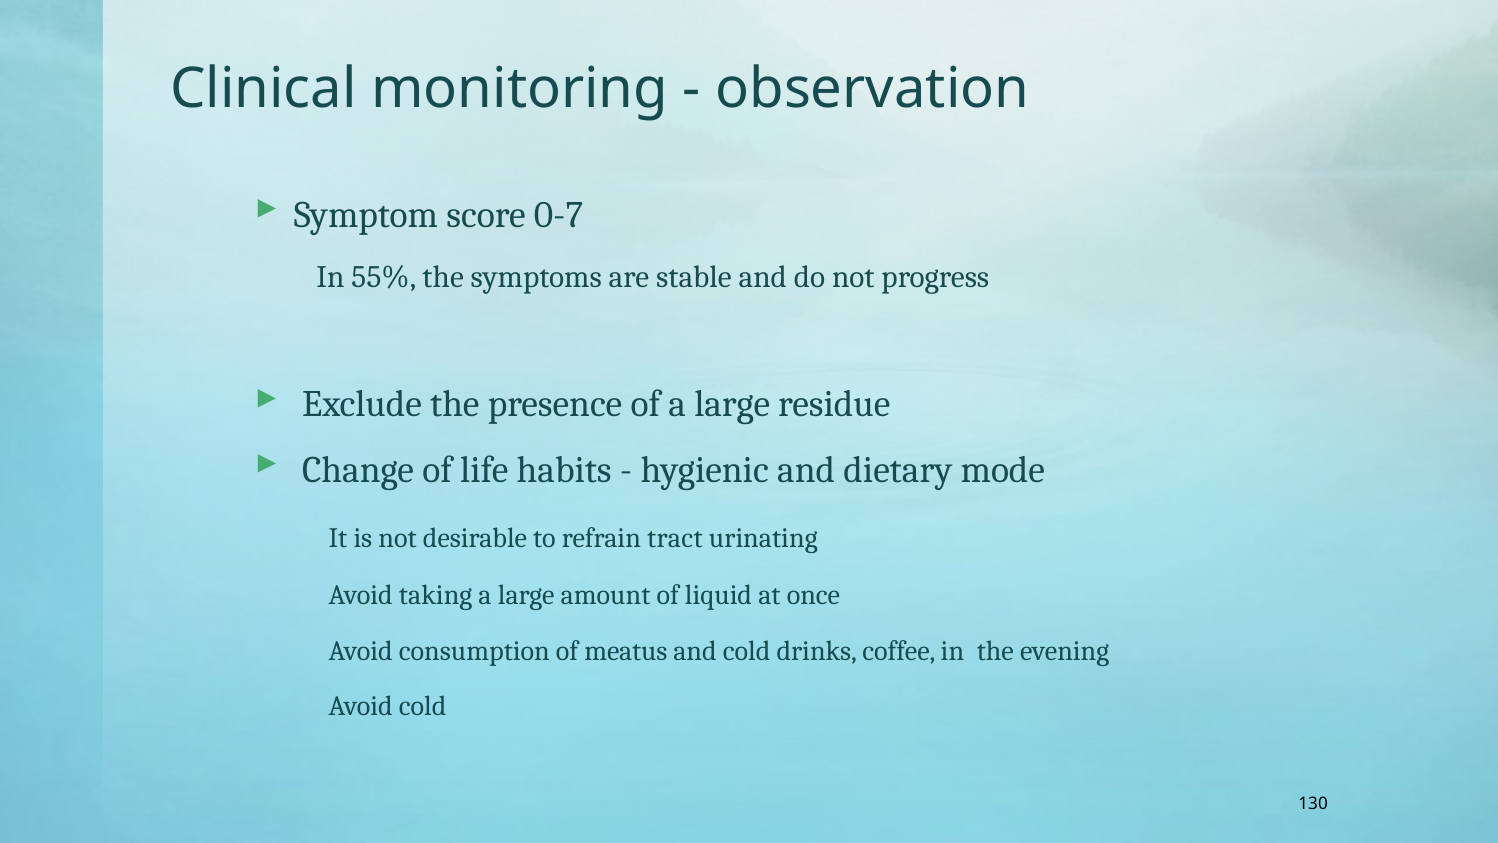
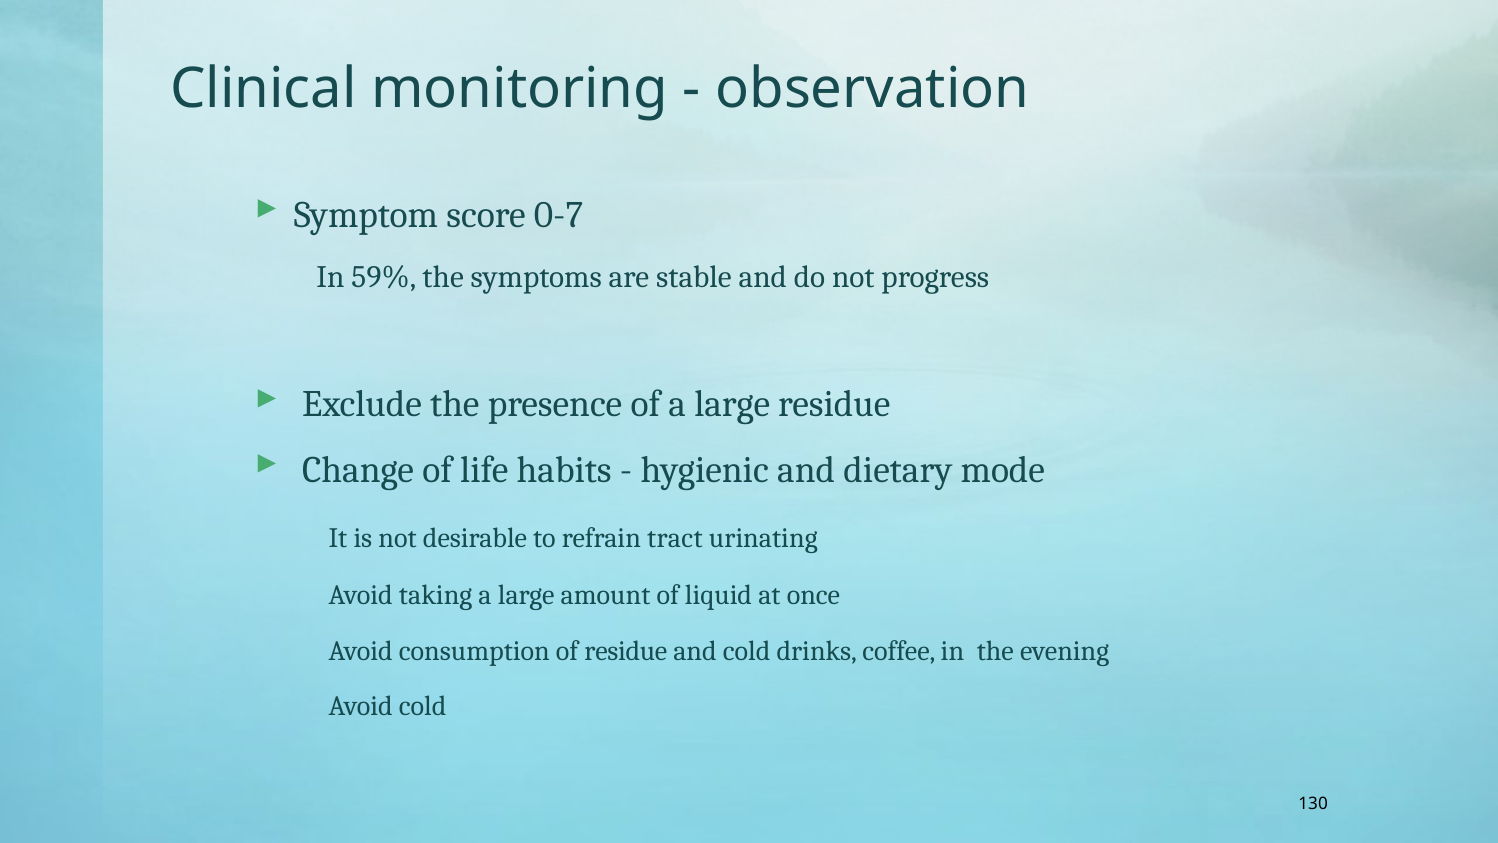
55%: 55% -> 59%
of meatus: meatus -> residue
